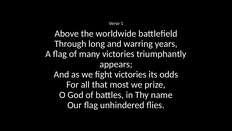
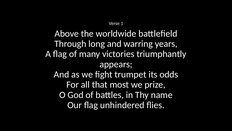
fight victories: victories -> trumpet
